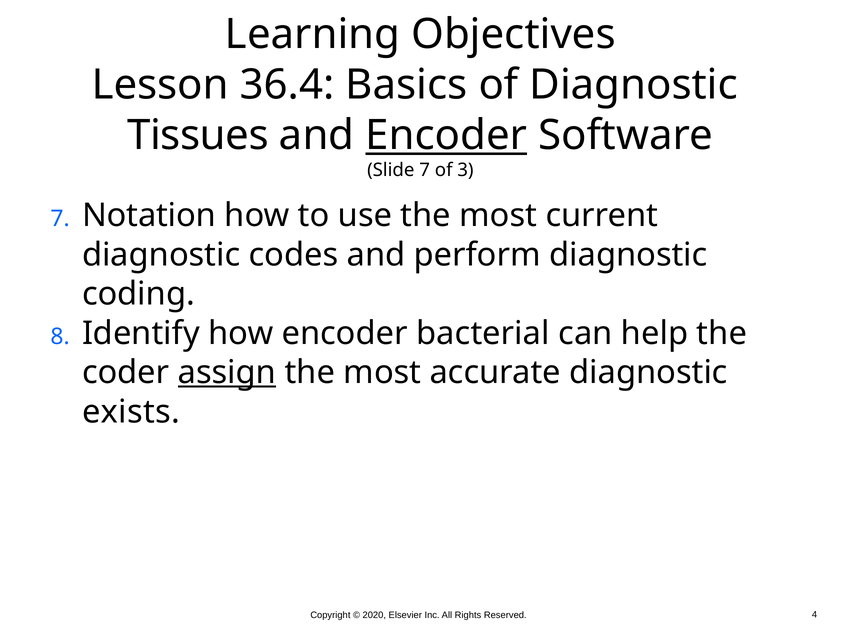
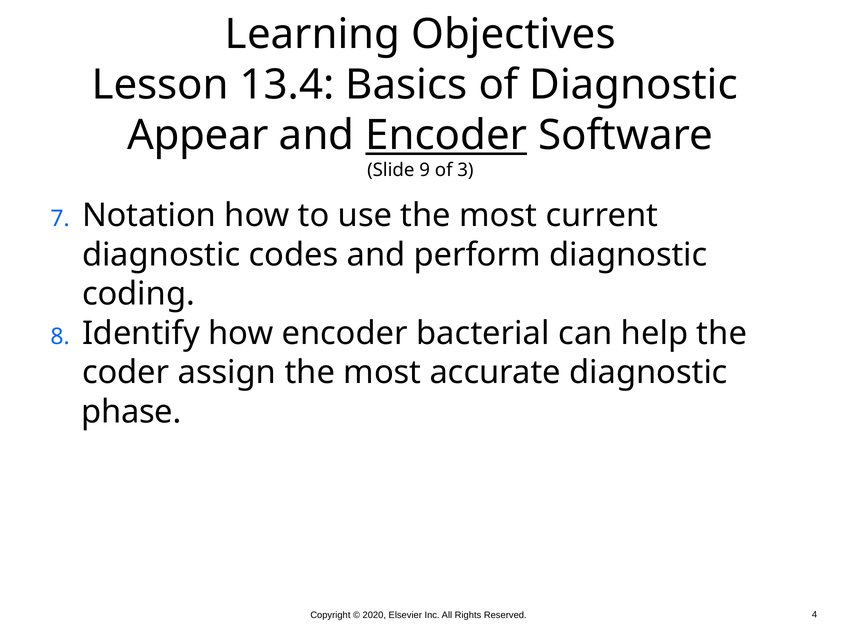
36.4: 36.4 -> 13.4
Tissues: Tissues -> Appear
Slide 7: 7 -> 9
assign underline: present -> none
exists: exists -> phase
